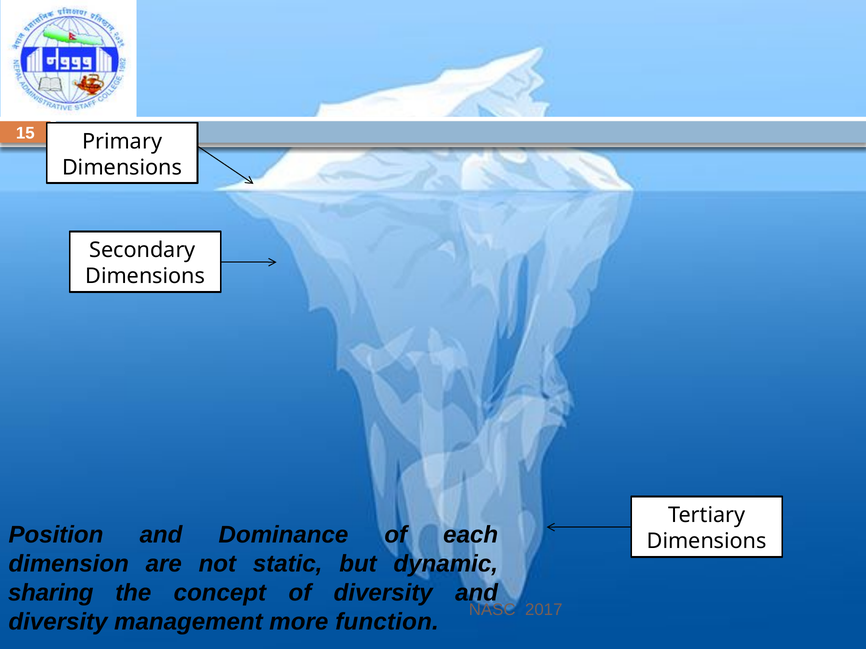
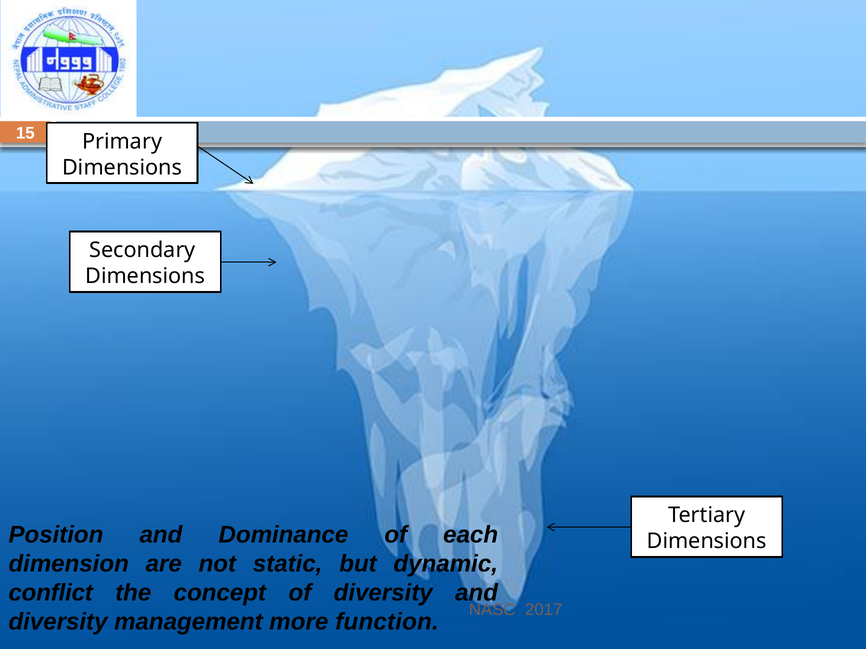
sharing: sharing -> conflict
